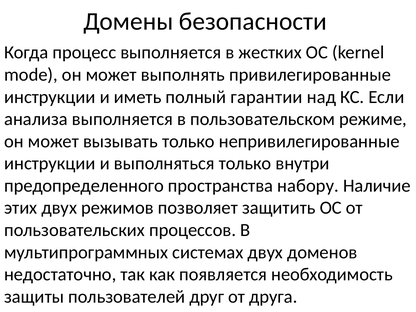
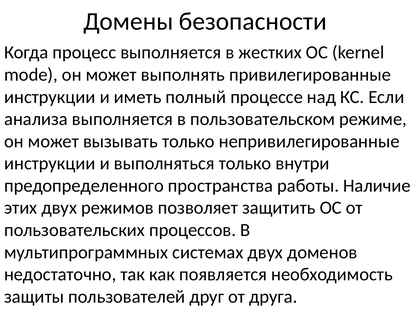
гарантии: гарантии -> процессе
набору: набору -> работы
